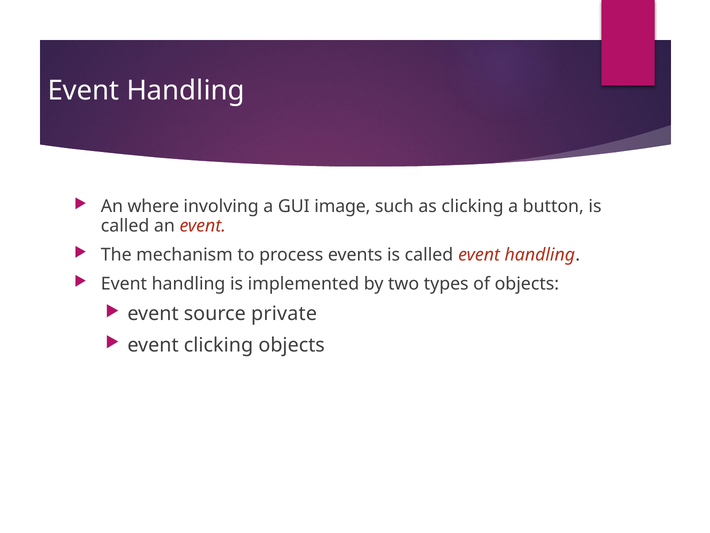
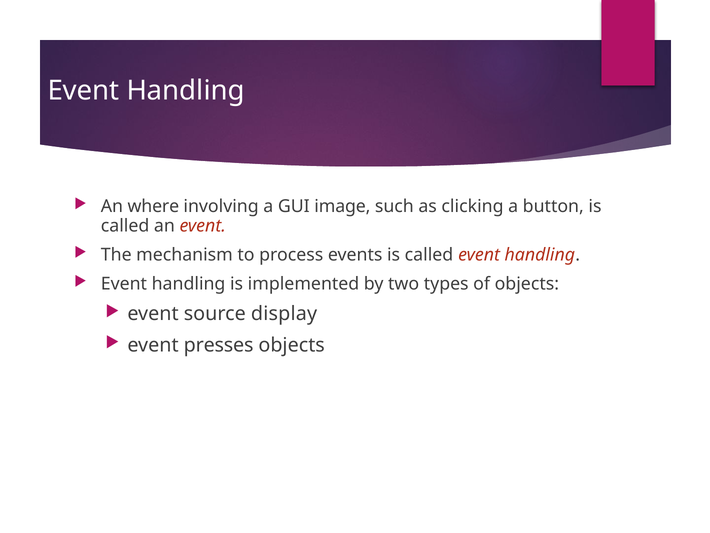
private: private -> display
event clicking: clicking -> presses
